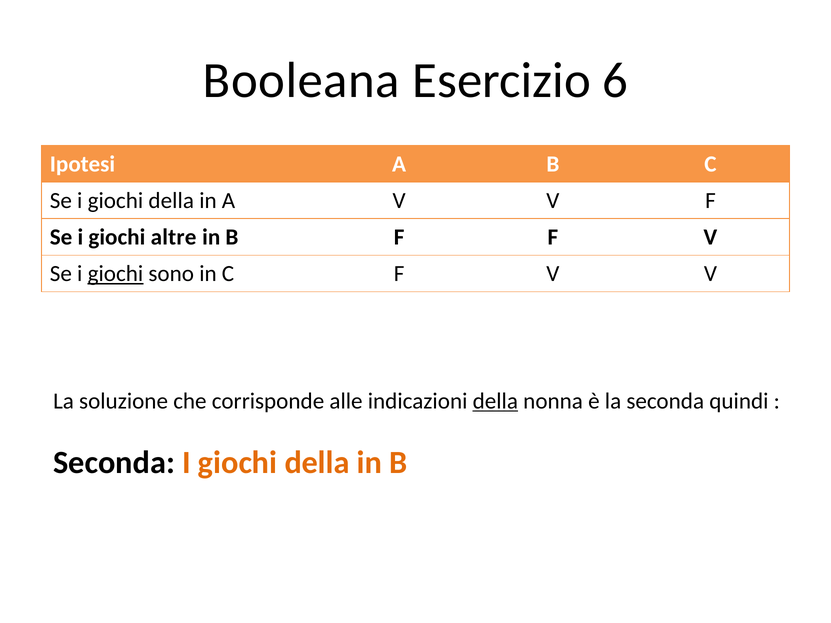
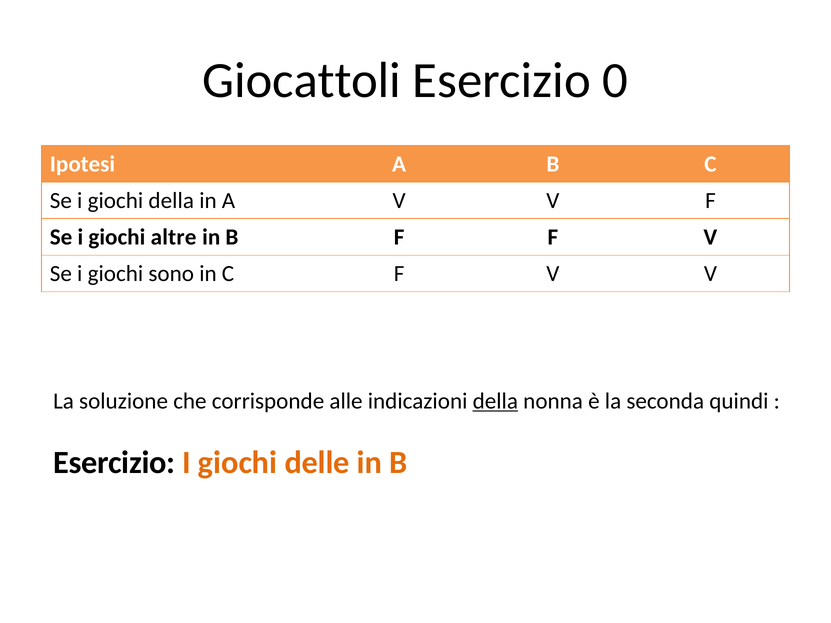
Booleana: Booleana -> Giocattoli
6: 6 -> 0
giochi at (115, 274) underline: present -> none
Seconda at (114, 463): Seconda -> Esercizio
della at (317, 463): della -> delle
